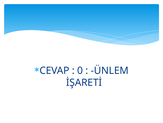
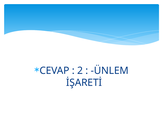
0: 0 -> 2
